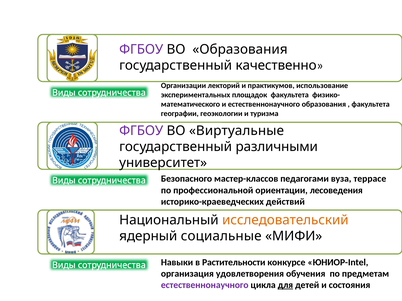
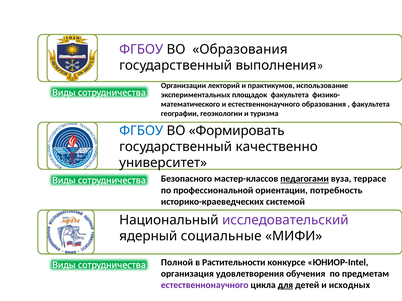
качественно: качественно -> выполнения
ФГБОУ at (141, 131) colour: purple -> blue
Виртуальные: Виртуальные -> Формировать
различными: различными -> качественно
педагогами underline: none -> present
лесоведения: лесоведения -> потребность
действий: действий -> системой
исследовательский colour: orange -> purple
Навыки: Навыки -> Полной
состояния: состояния -> исходных
